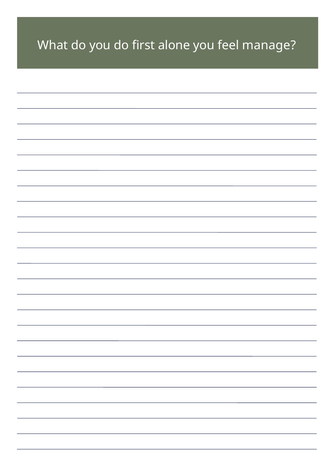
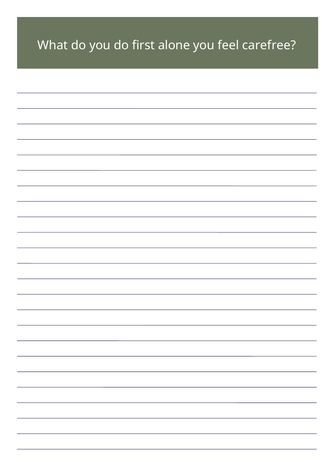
manage: manage -> carefree
